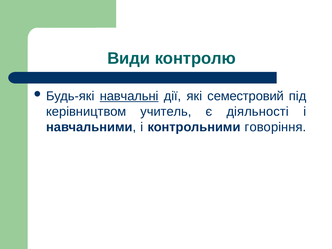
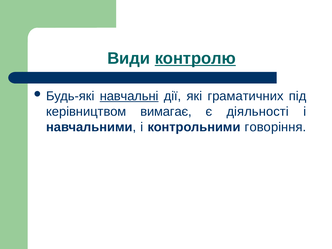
контролю underline: none -> present
семестровий: семестровий -> граматичних
учитель: учитель -> вимагає
